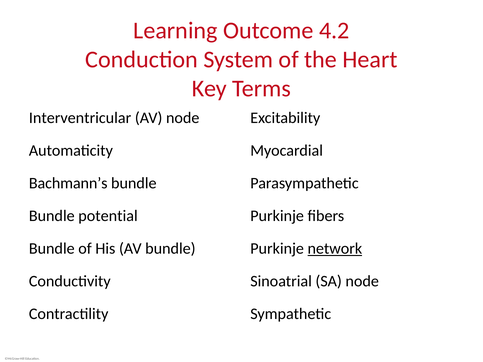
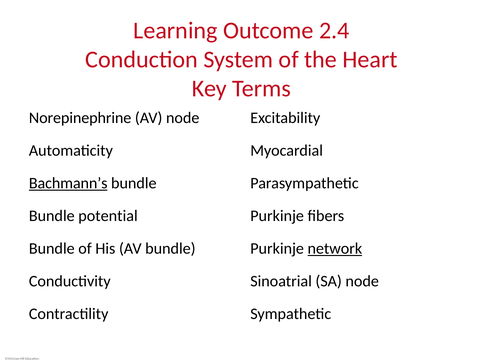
4.2: 4.2 -> 2.4
Interventricular: Interventricular -> Norepinephrine
Bachmann’s underline: none -> present
